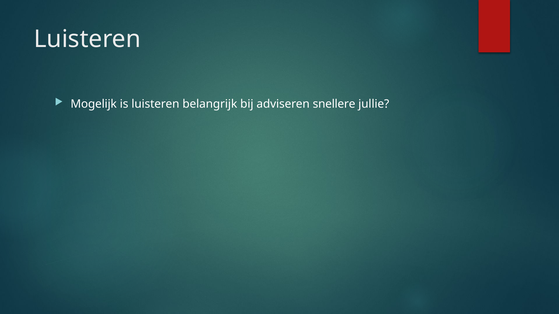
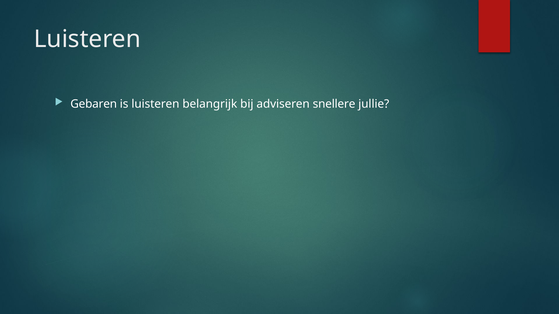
Mogelijk: Mogelijk -> Gebaren
